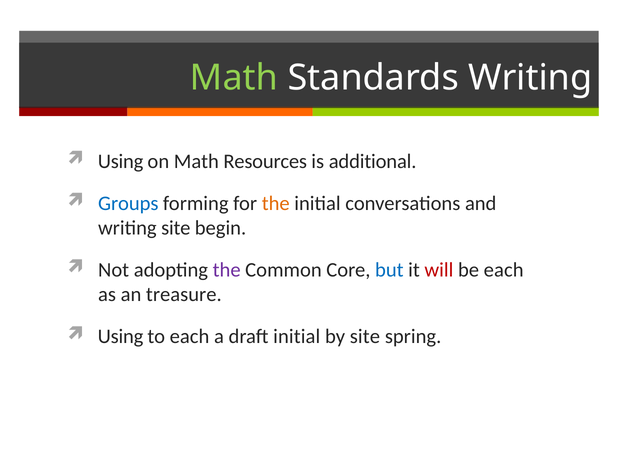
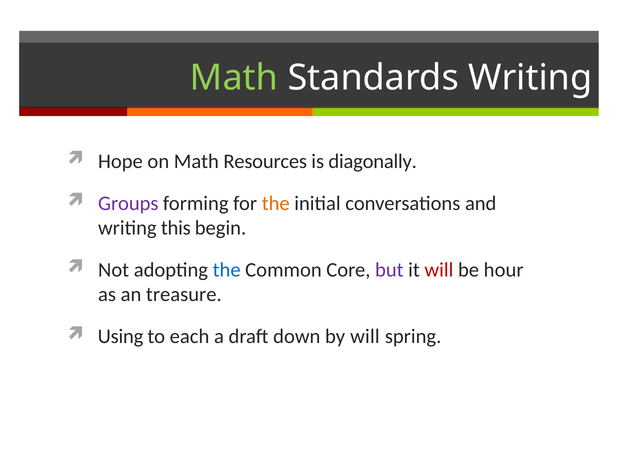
Using at (121, 161): Using -> Hope
additional: additional -> diagonally
Groups colour: blue -> purple
writing site: site -> this
the at (227, 270) colour: purple -> blue
but colour: blue -> purple
be each: each -> hour
draft initial: initial -> down
by site: site -> will
